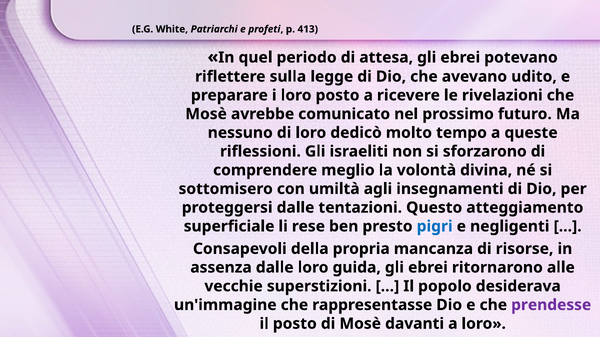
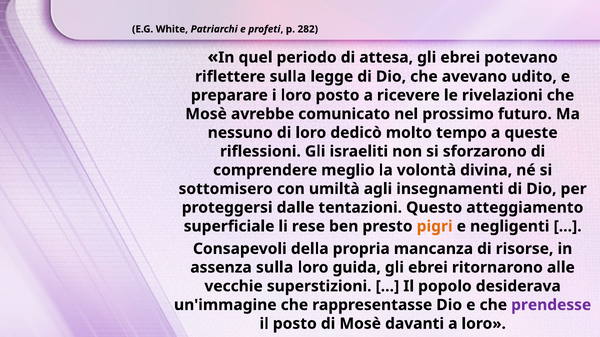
413: 413 -> 282
pigri colour: blue -> orange
assenza dalle: dalle -> sulla
